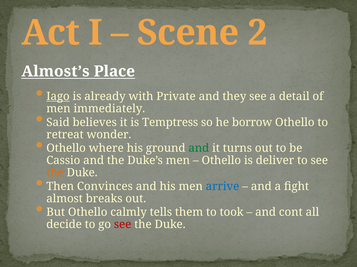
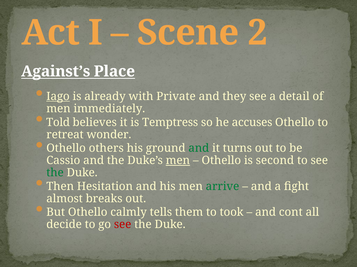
Almost’s: Almost’s -> Against’s
Said: Said -> Told
borrow: borrow -> accuses
where: where -> others
men at (178, 161) underline: none -> present
deliver: deliver -> second
the at (55, 173) colour: orange -> green
Convinces: Convinces -> Hesitation
arrive colour: blue -> green
